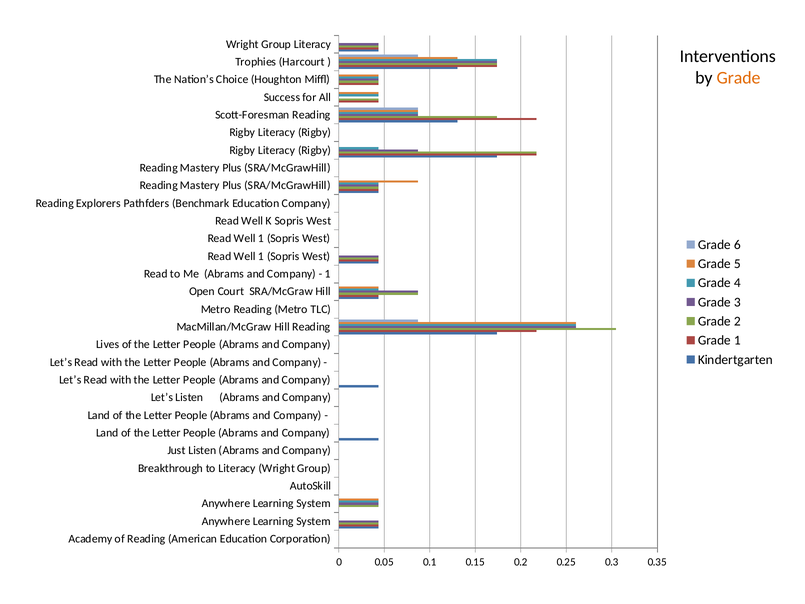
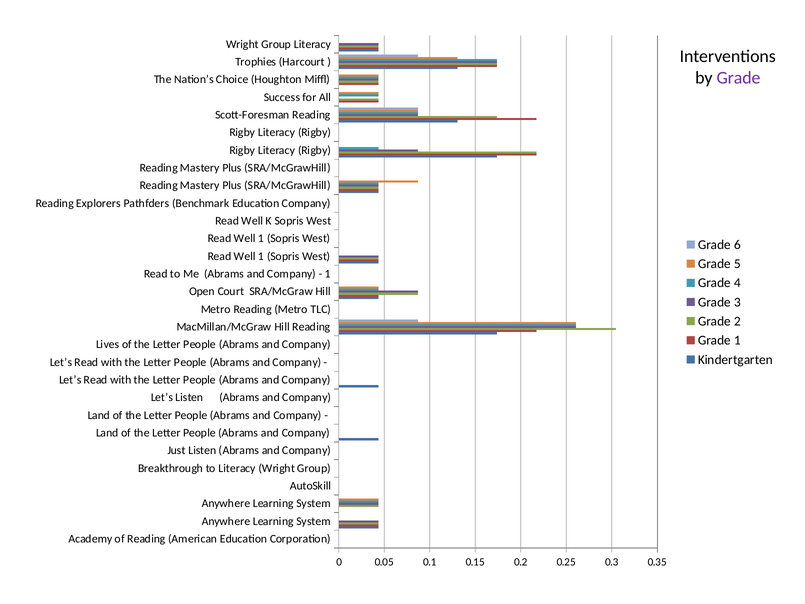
Grade at (739, 78) colour: orange -> purple
